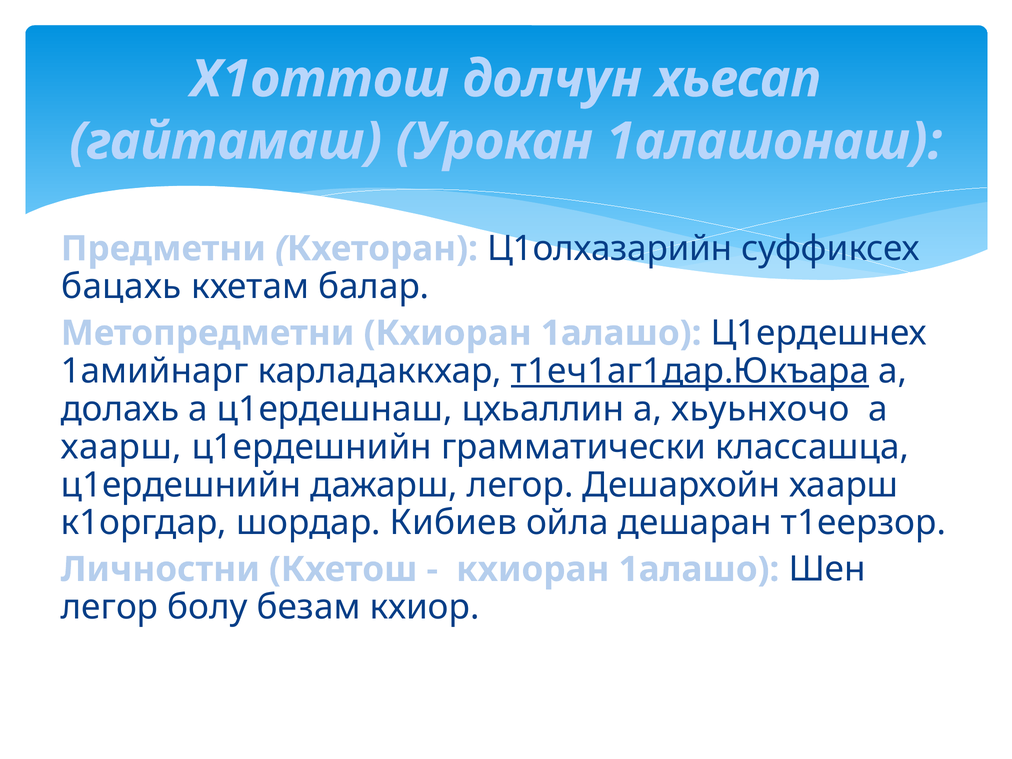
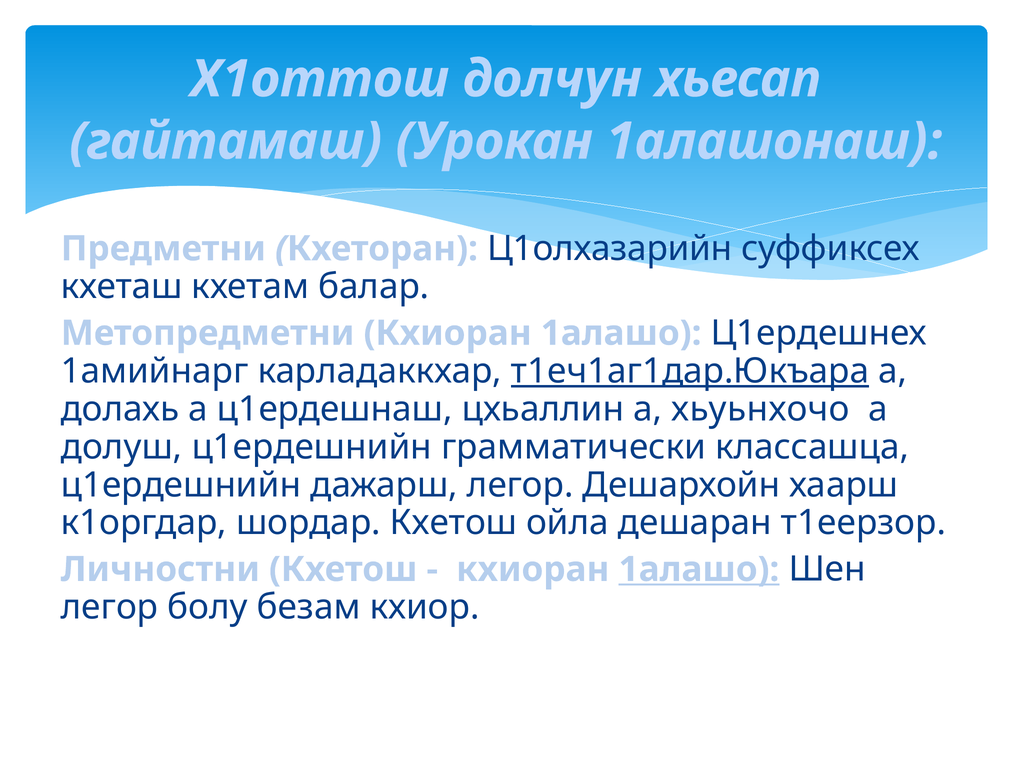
бацахь: бацахь -> кхеташ
хаарш at (121, 447): хаарш -> долуш
шордар Кибиев: Кибиев -> Кхетош
1алашо at (699, 569) underline: none -> present
